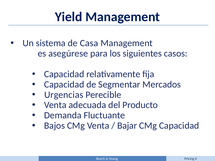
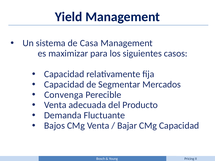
asegúrese: asegúrese -> maximizar
Urgencias: Urgencias -> Convenga
